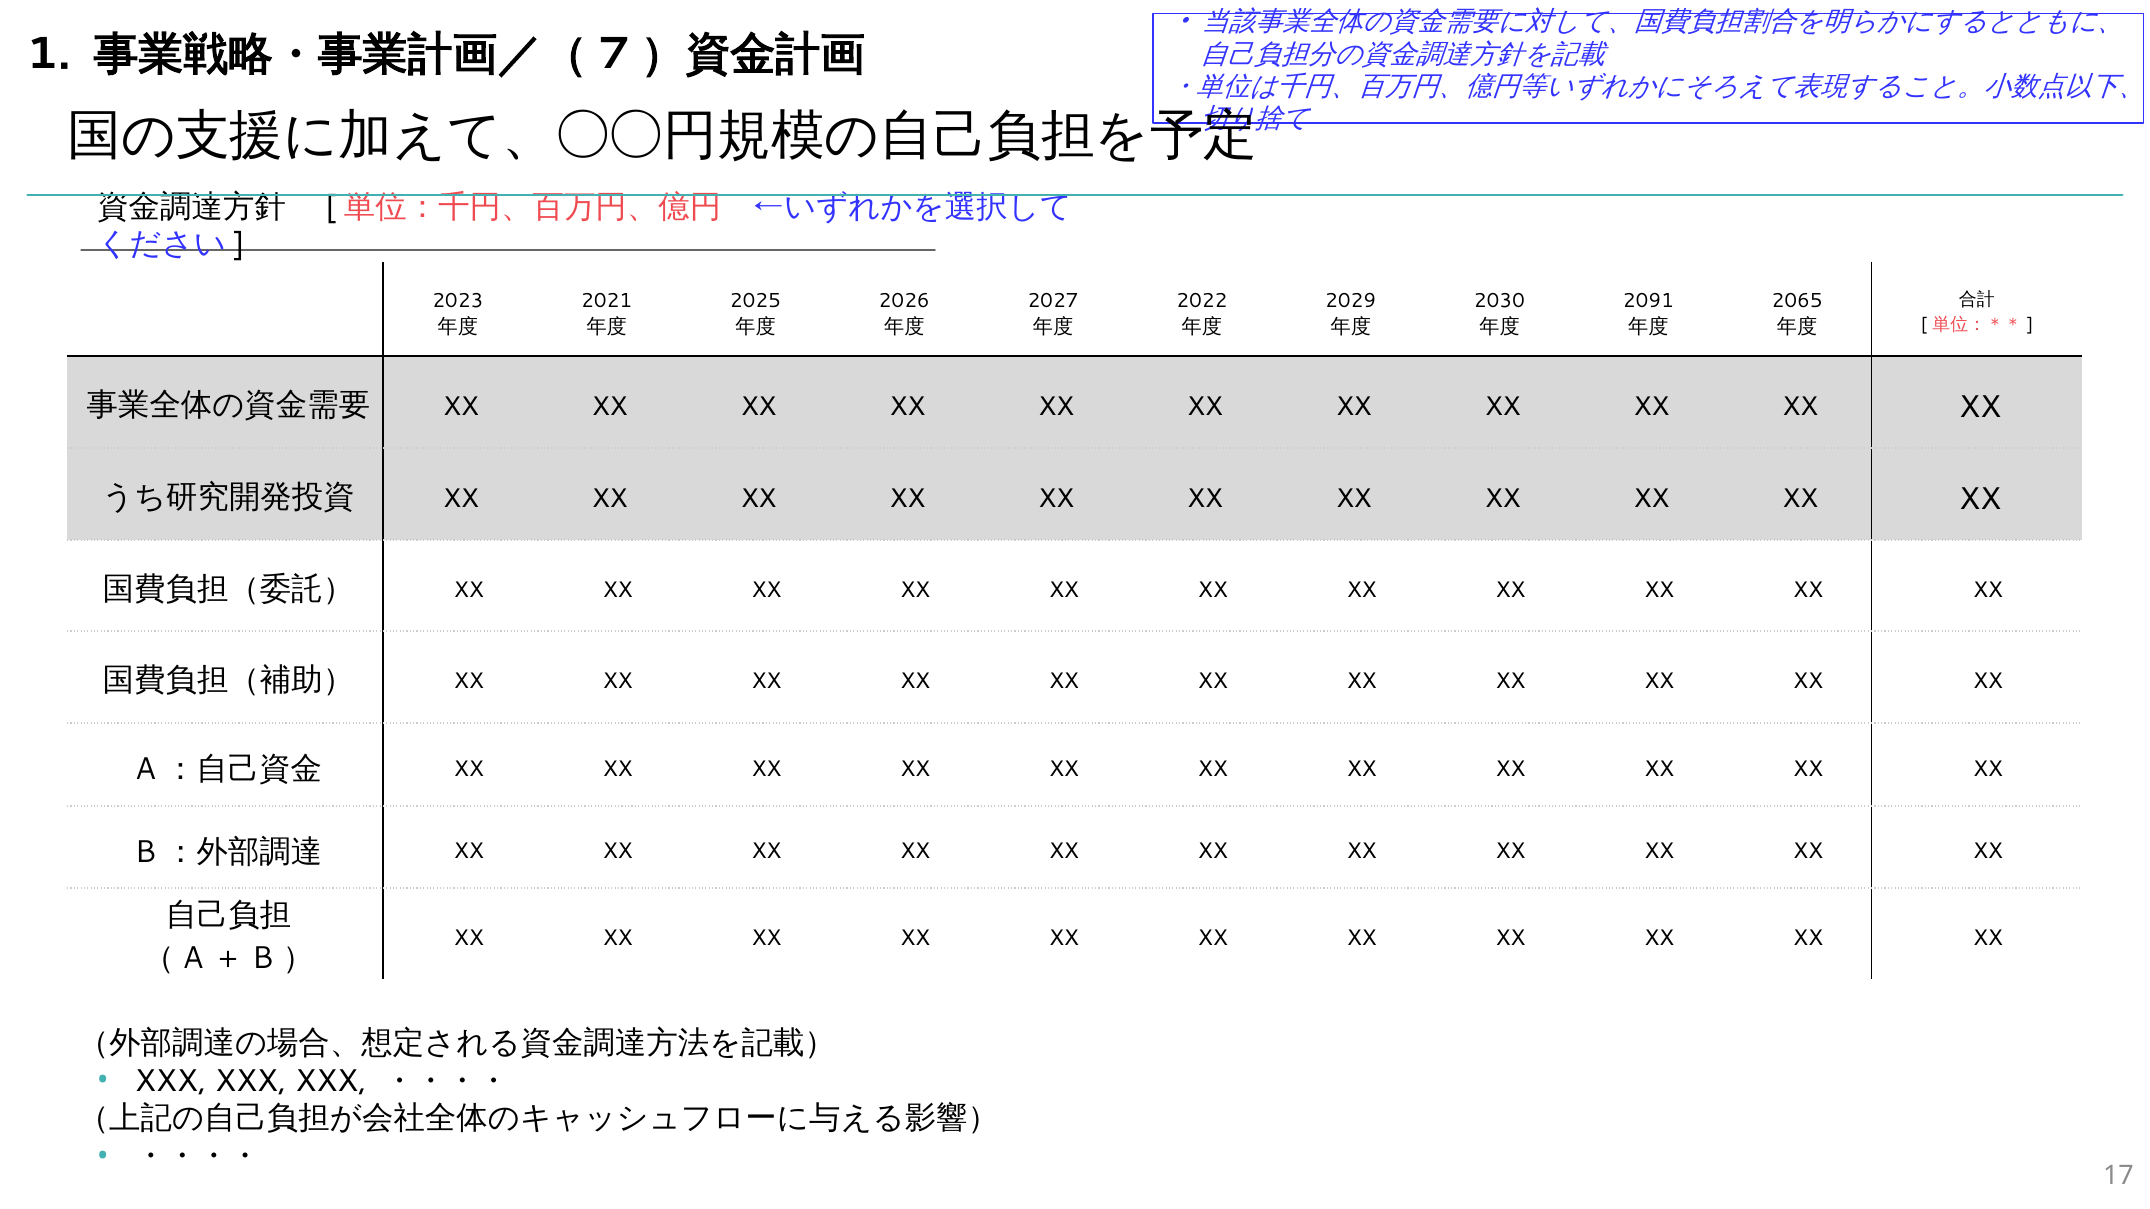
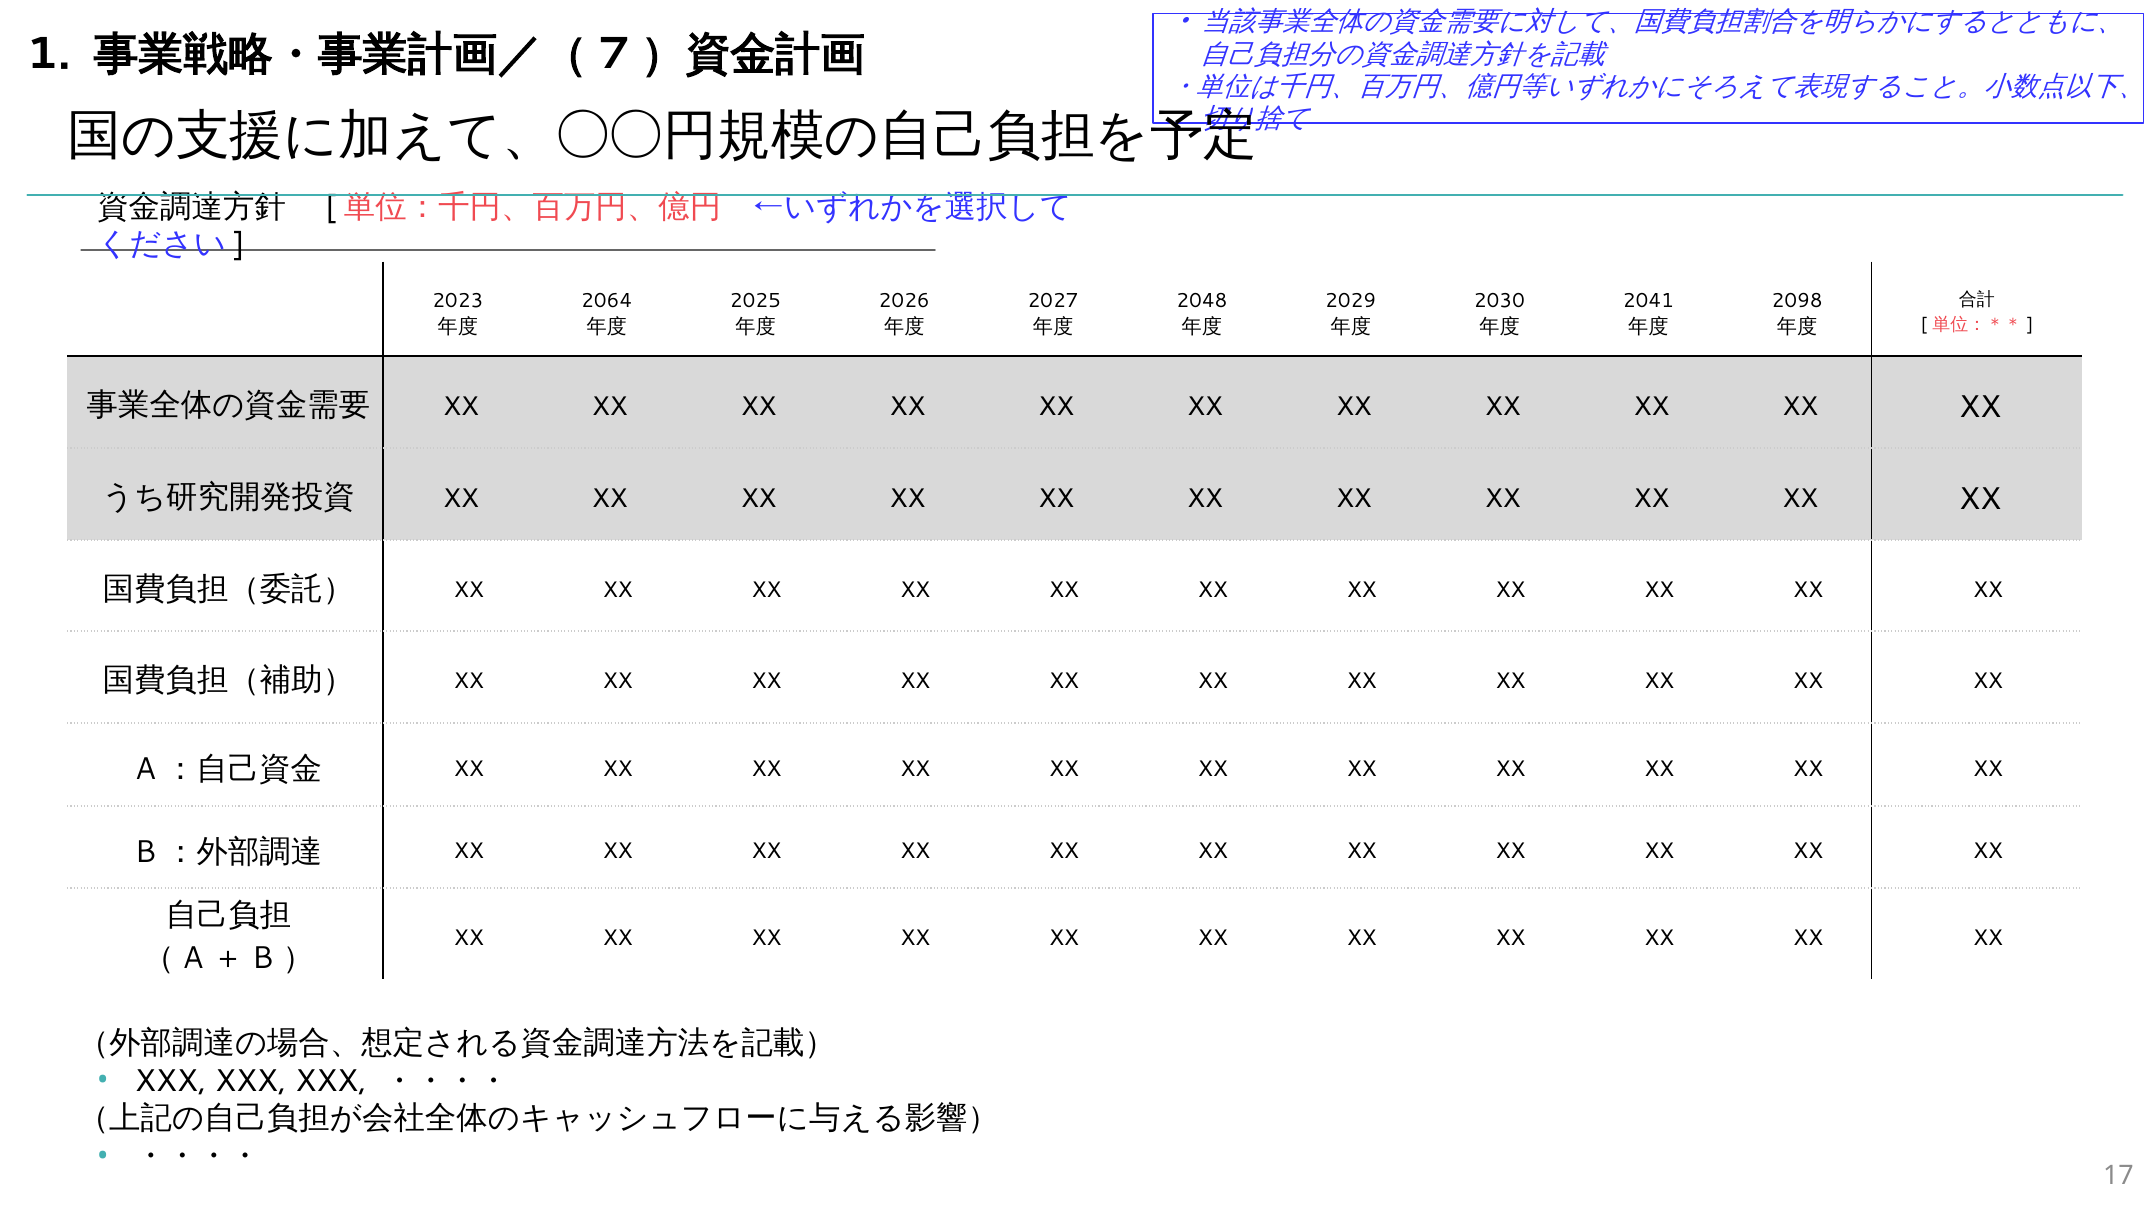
2021: 2021 -> 2064
2022: 2022 -> 2048
2091: 2091 -> 2041
2065: 2065 -> 2098
